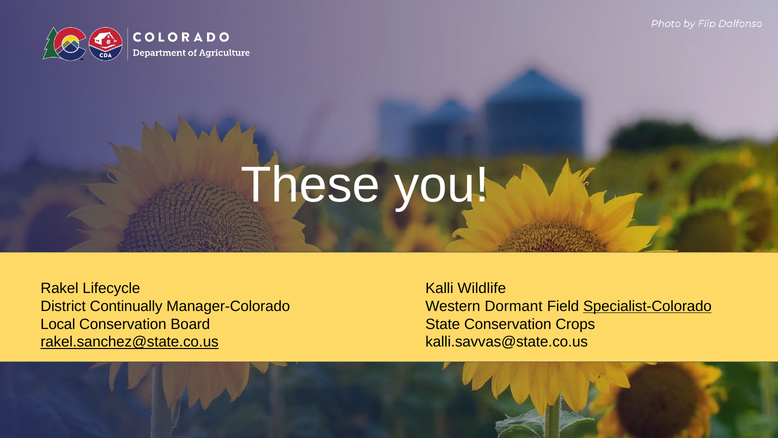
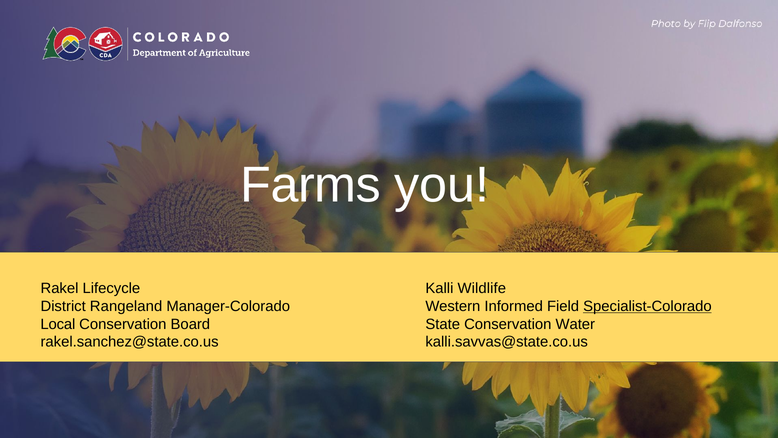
These: These -> Farms
Continually: Continually -> Rangeland
Dormant: Dormant -> Informed
Crops: Crops -> Water
rakel.sanchez@state.co.us underline: present -> none
